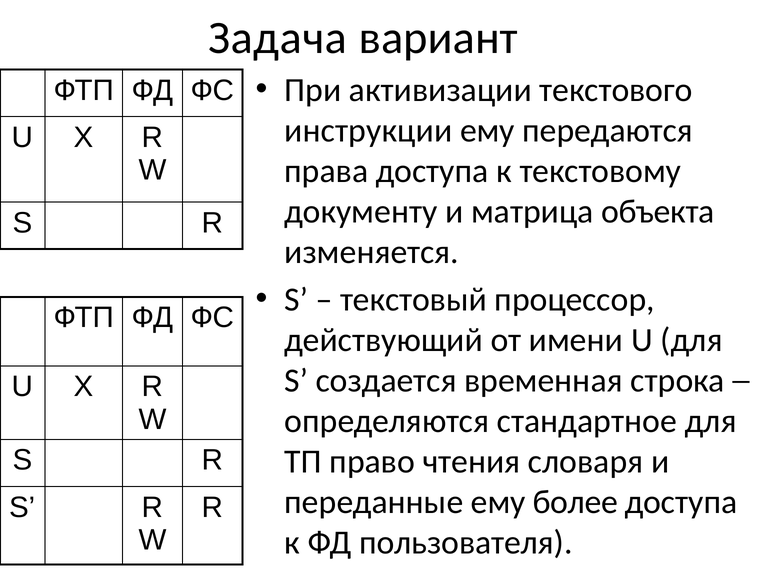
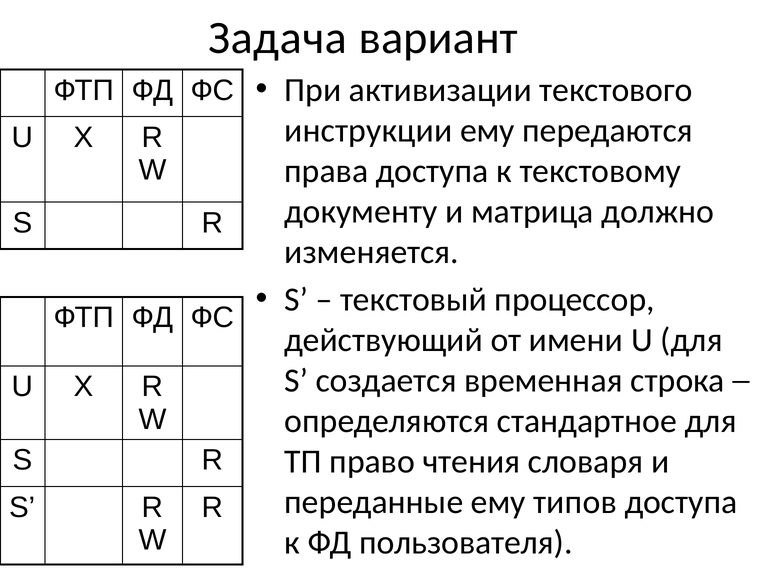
объекта: объекта -> должно
более: более -> типов
